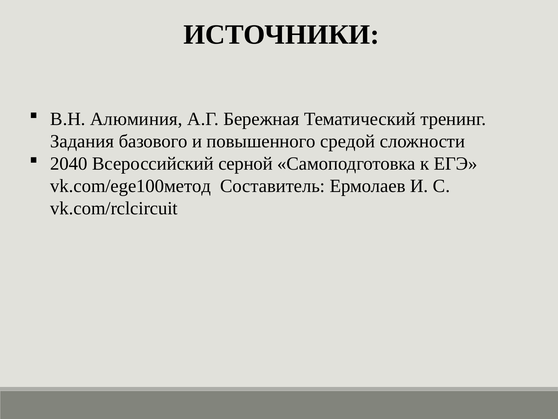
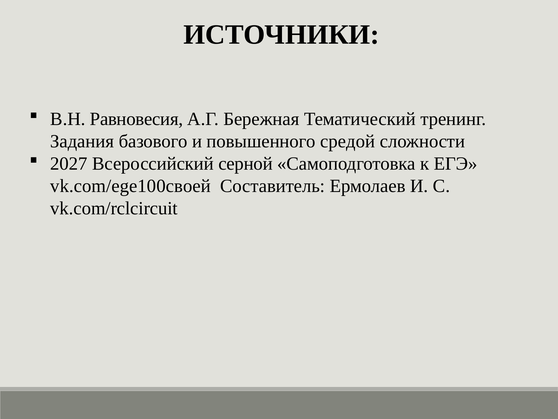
Алюминия: Алюминия -> Равновесия
2040: 2040 -> 2027
vk.com/ege100метод: vk.com/ege100метод -> vk.com/ege100своей
